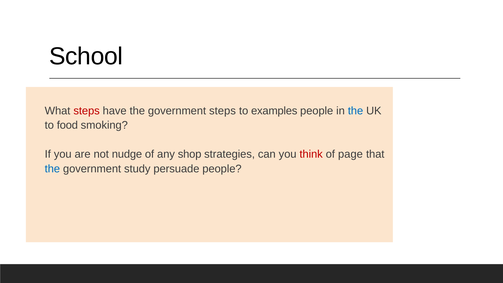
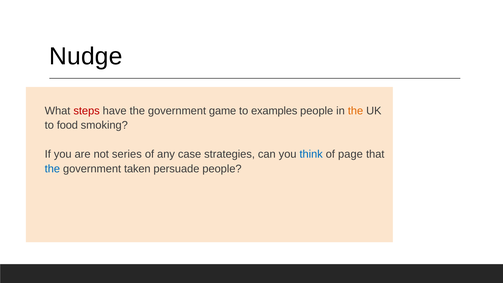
School: School -> Nudge
government steps: steps -> game
the at (355, 111) colour: blue -> orange
nudge: nudge -> series
shop: shop -> case
think colour: red -> blue
study: study -> taken
